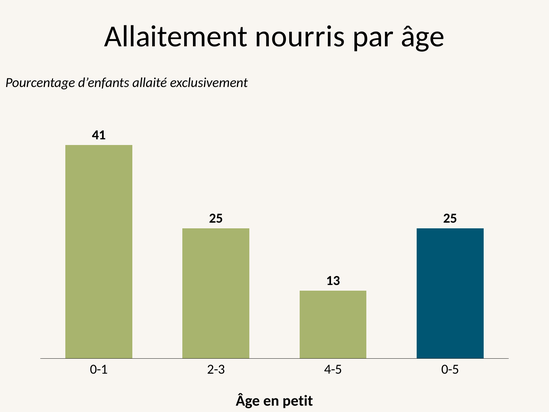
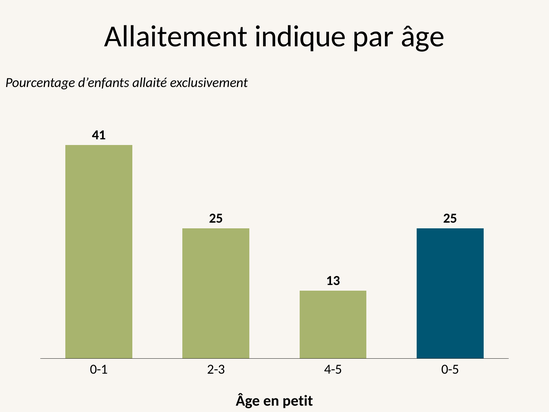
nourris: nourris -> indique
